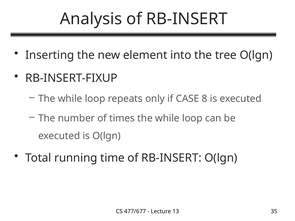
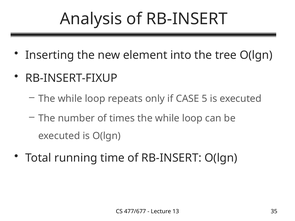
8: 8 -> 5
